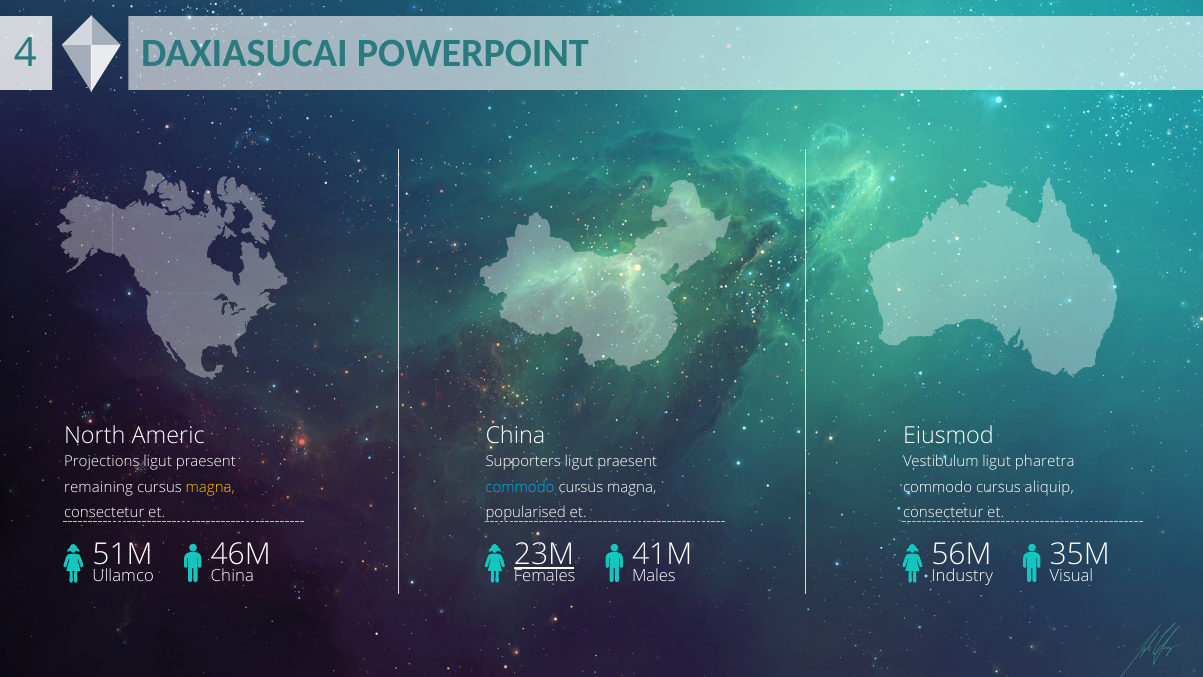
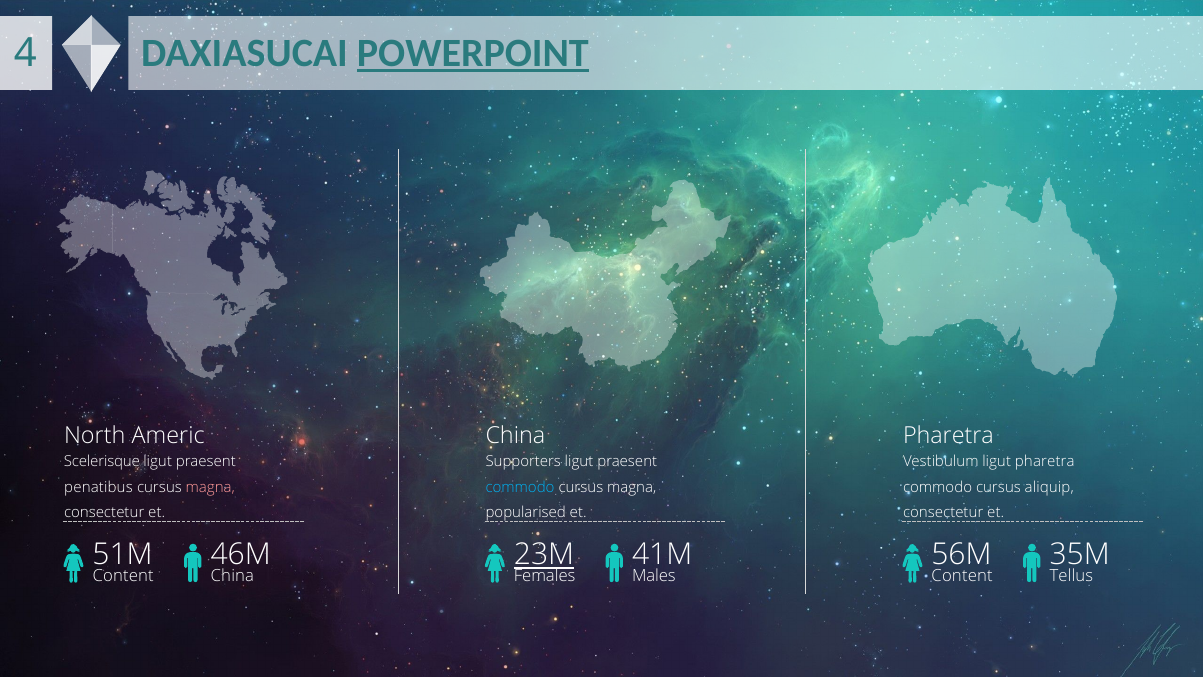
POWERPOINT underline: none -> present
Eiusmod at (948, 436): Eiusmod -> Pharetra
Projections: Projections -> Scelerisque
remaining: remaining -> penatibus
magna at (210, 487) colour: yellow -> pink
Ullamco at (123, 576): Ullamco -> Content
Industry at (962, 576): Industry -> Content
Visual: Visual -> Tellus
